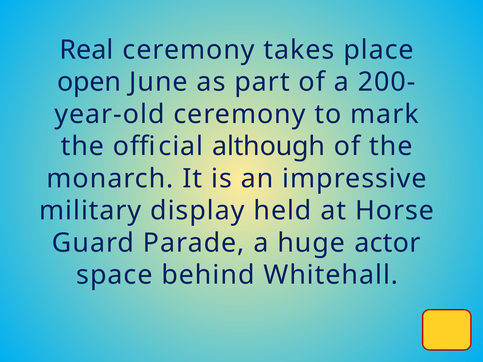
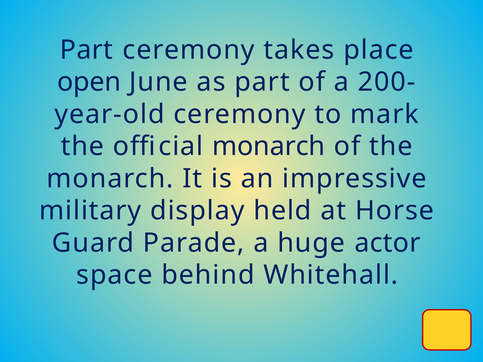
Real at (87, 50): Real -> Part
official although: although -> monarch
